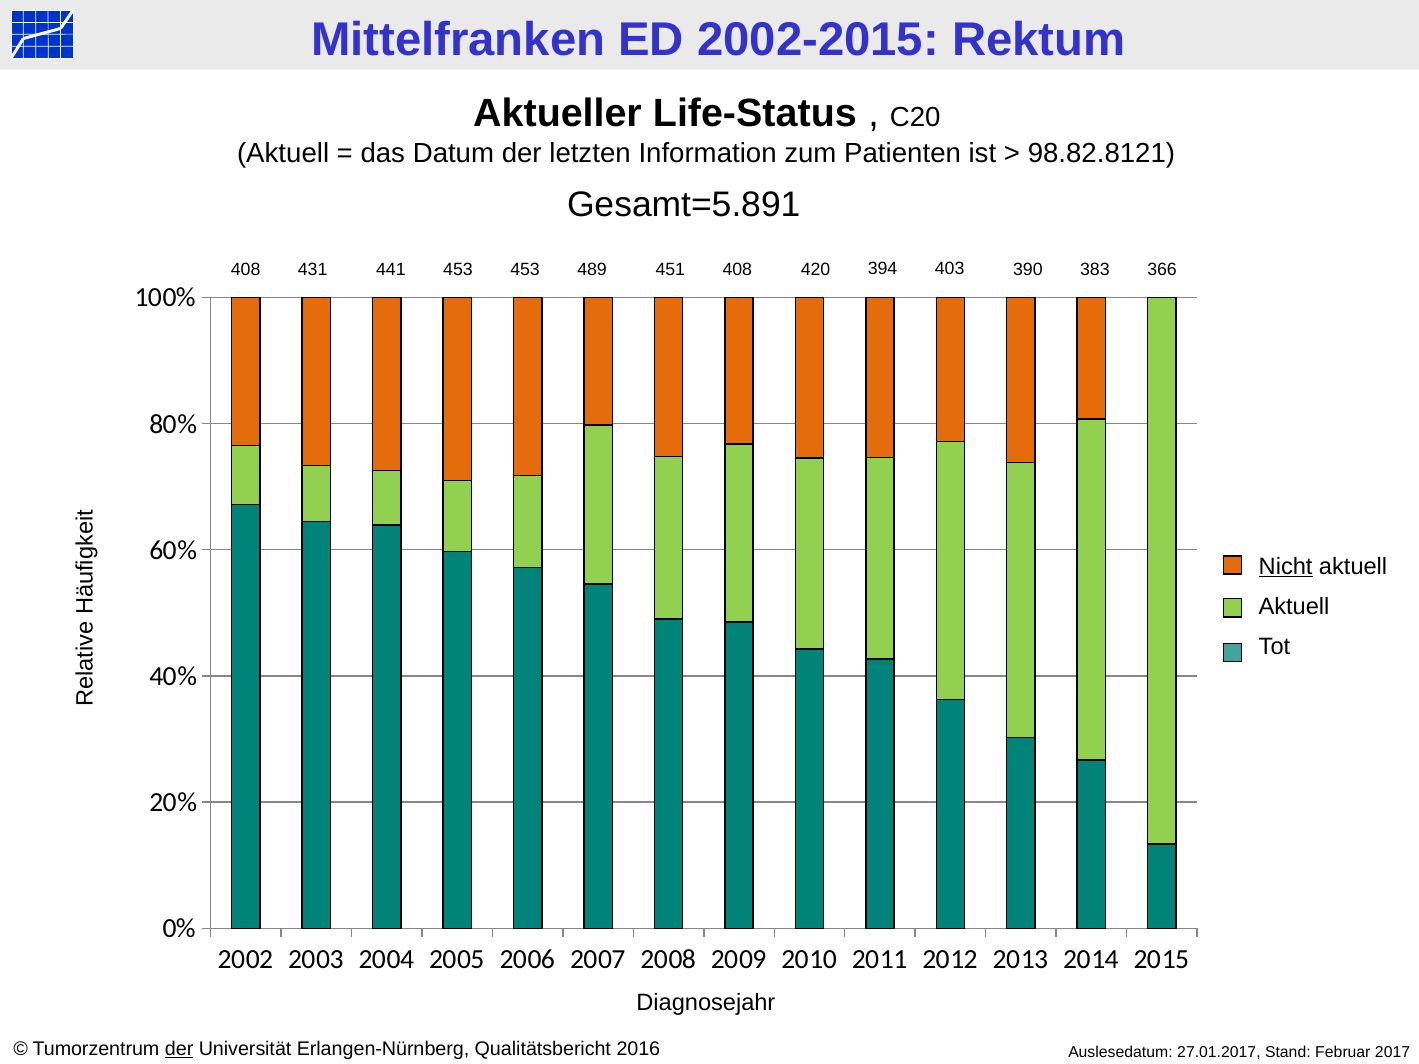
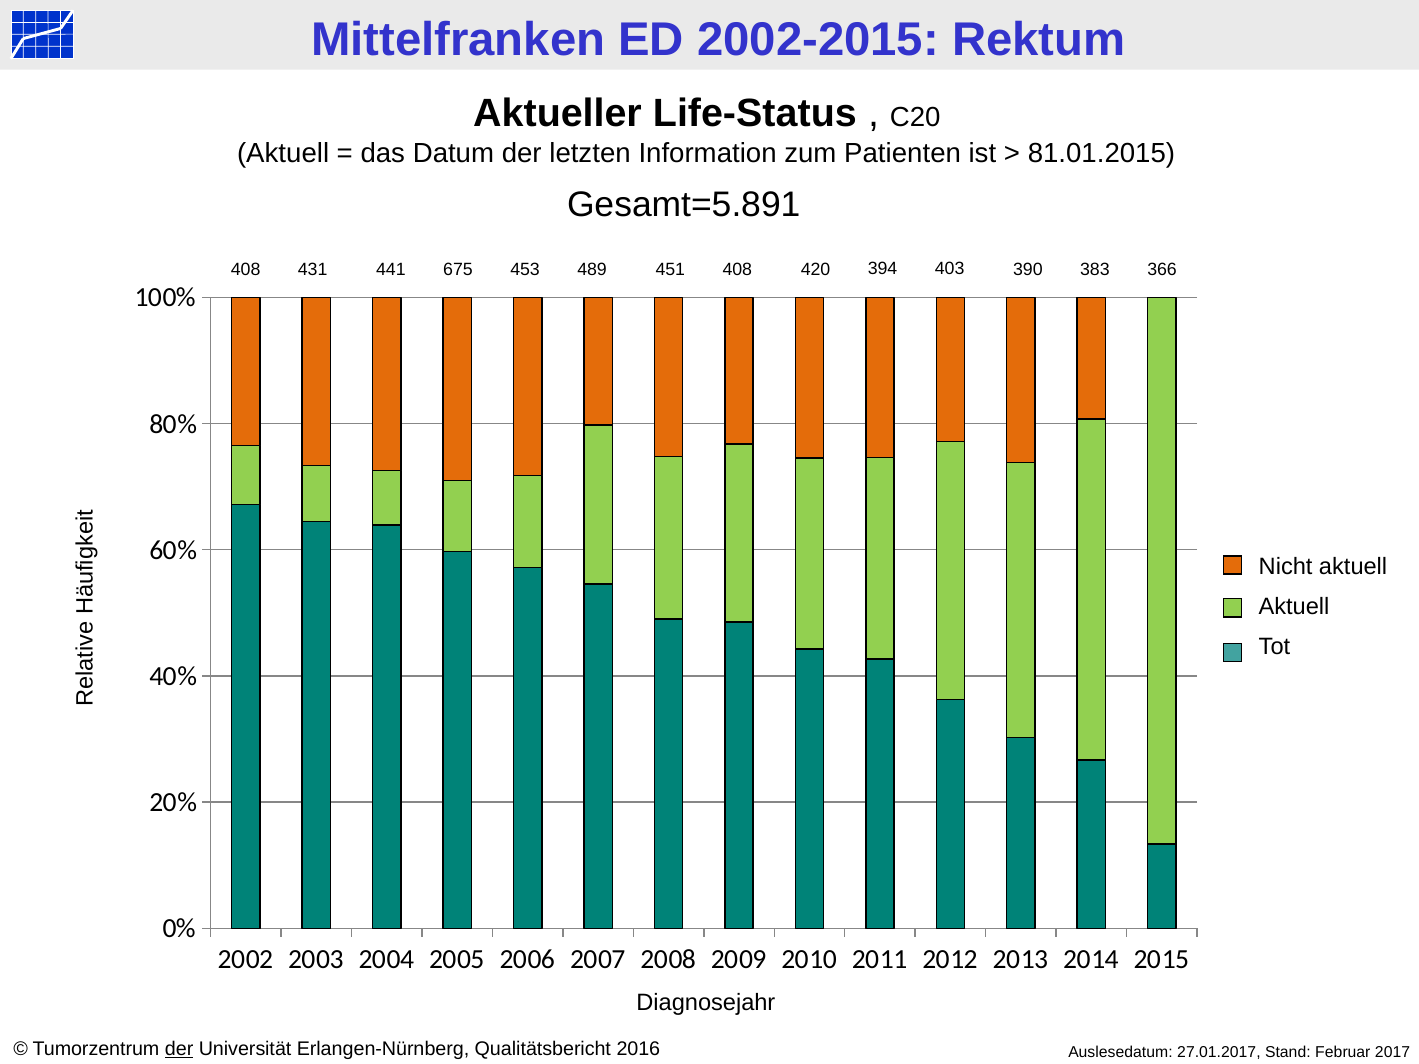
98.82.8121: 98.82.8121 -> 81.01.2015
441 453: 453 -> 675
Nicht underline: present -> none
